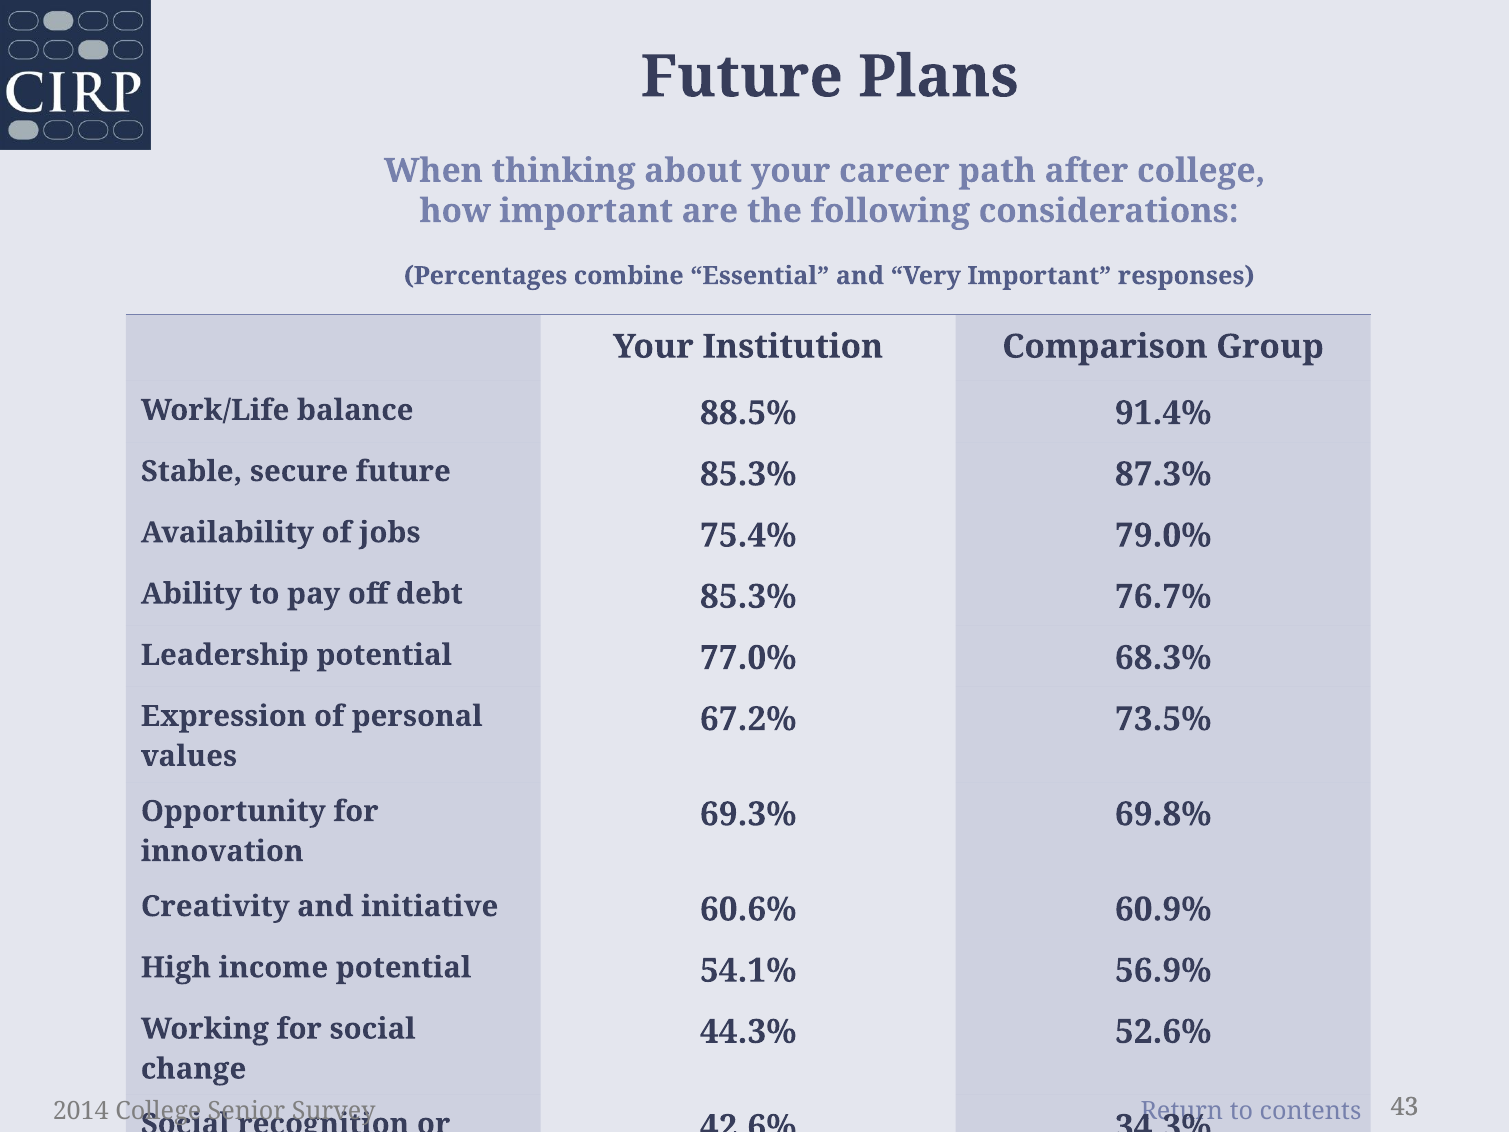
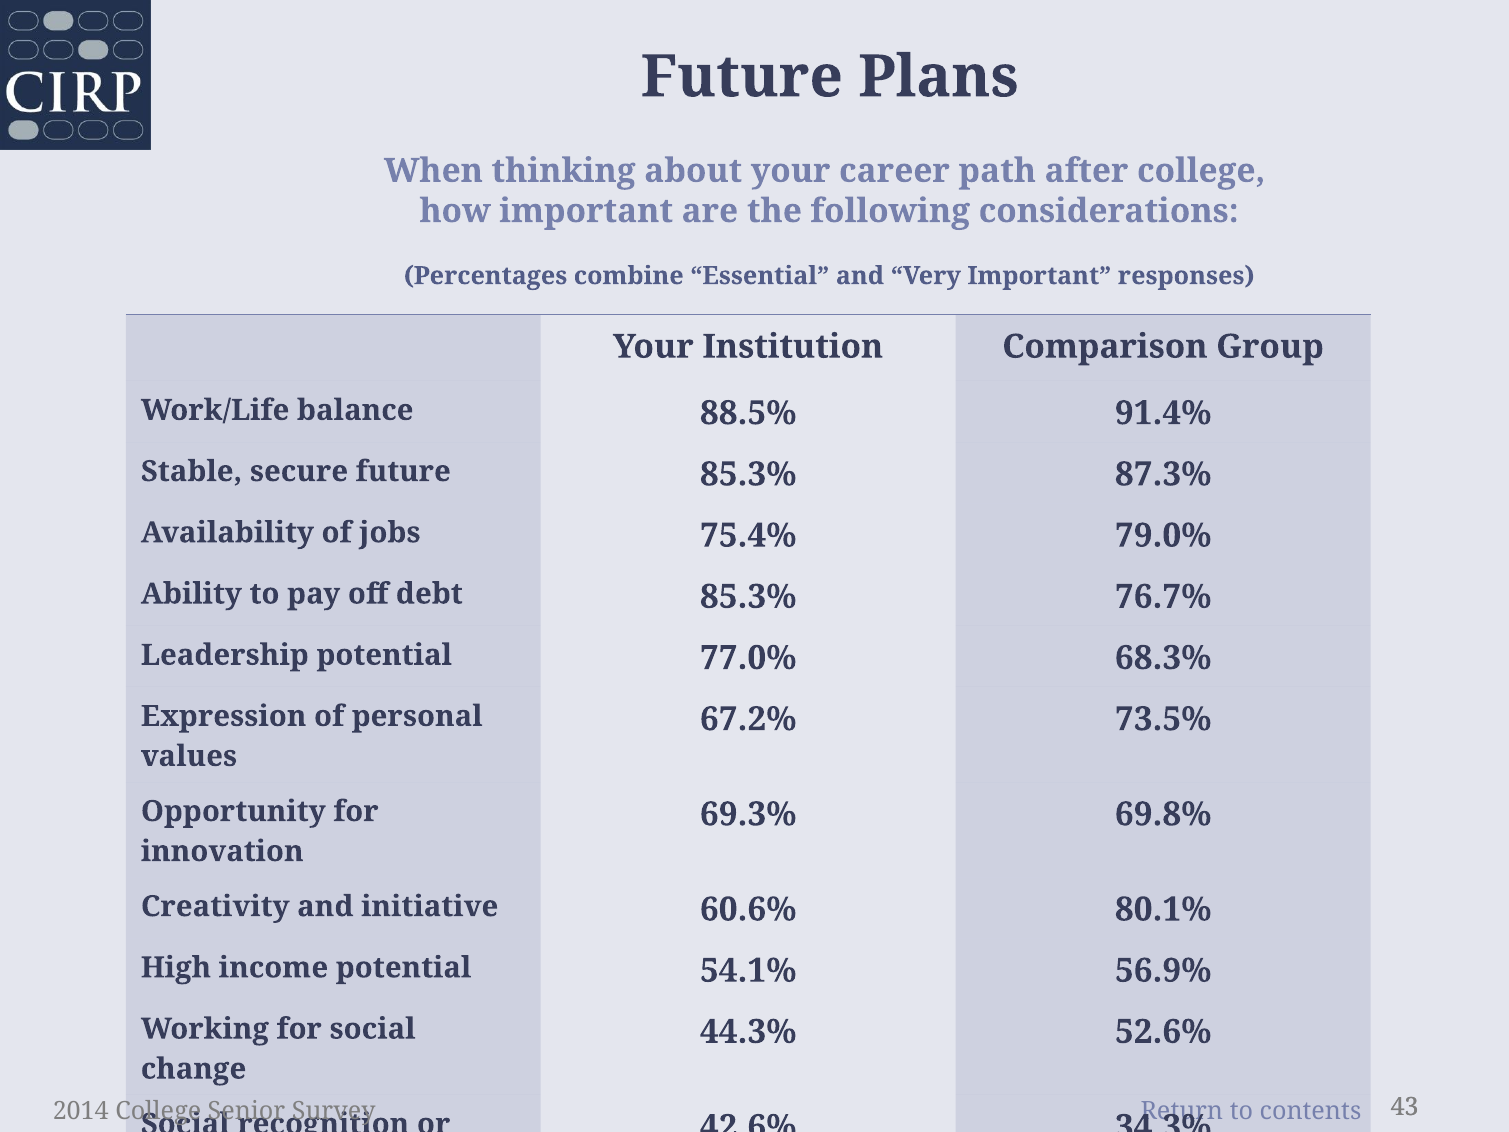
60.9%: 60.9% -> 80.1%
